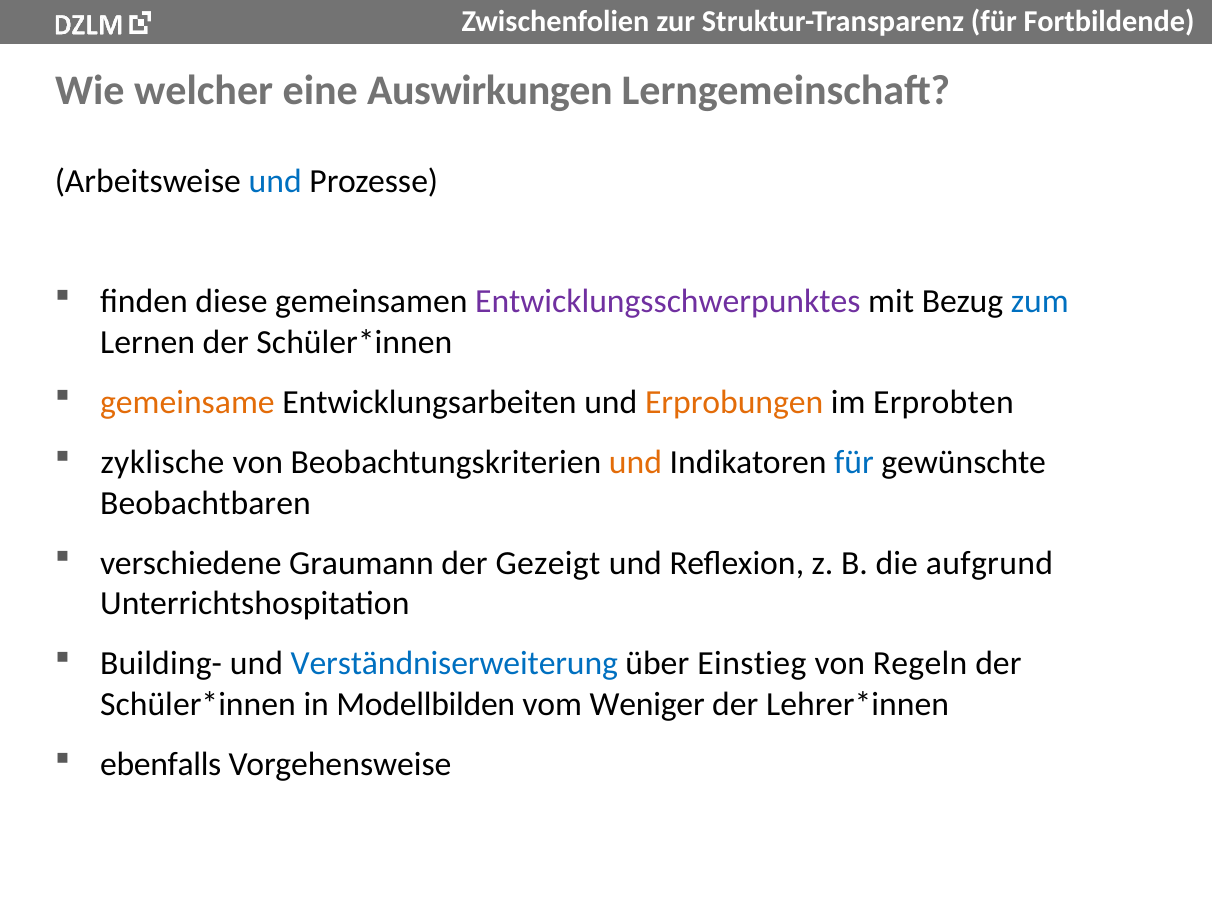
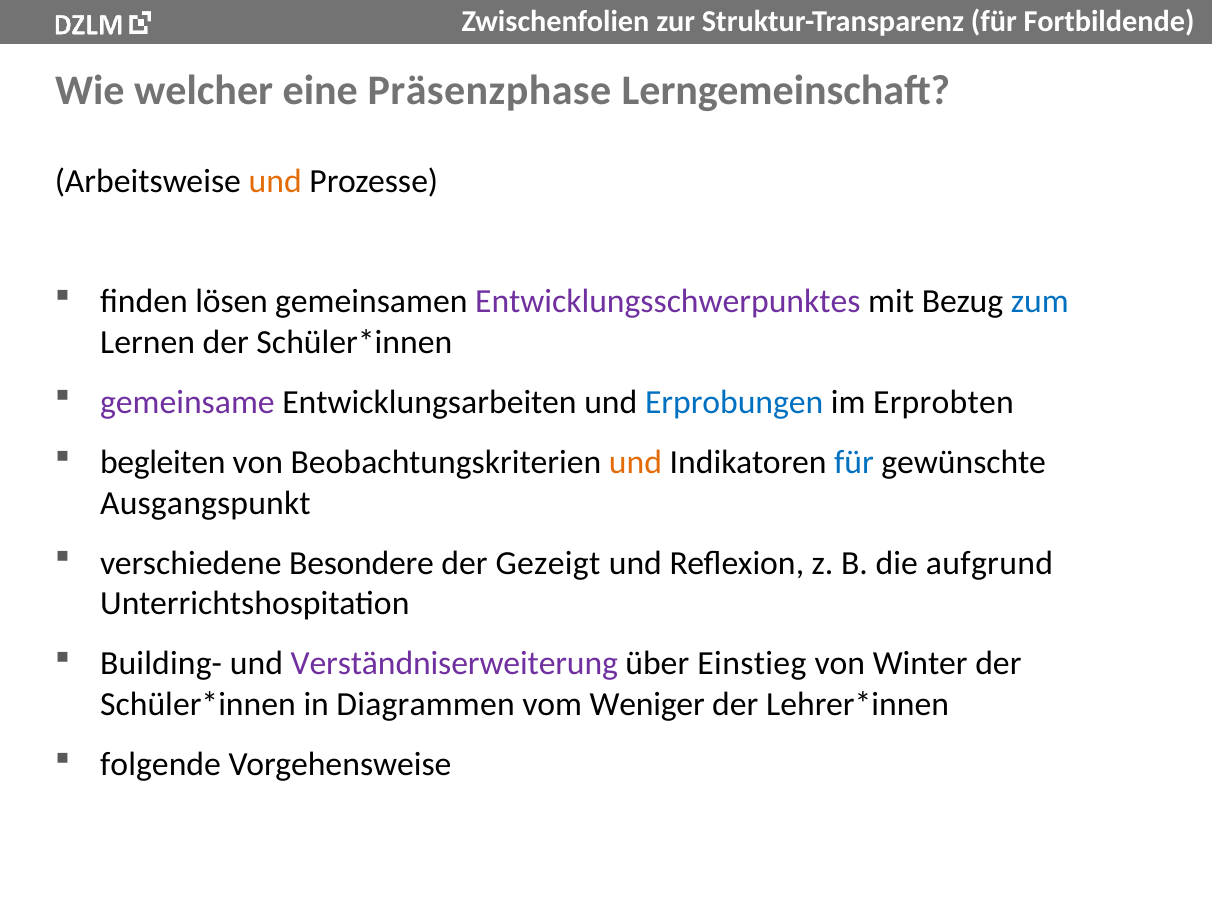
Auswirkungen: Auswirkungen -> Präsenzphase
und at (275, 181) colour: blue -> orange
diese: diese -> lösen
gemeinsame colour: orange -> purple
Erprobungen colour: orange -> blue
zyklische: zyklische -> begleiten
Beobachtbaren: Beobachtbaren -> Ausgangspunkt
Graumann: Graumann -> Besondere
Verständniserweiterung colour: blue -> purple
Regeln: Regeln -> Winter
Modellbilden: Modellbilden -> Diagrammen
ebenfalls: ebenfalls -> folgende
